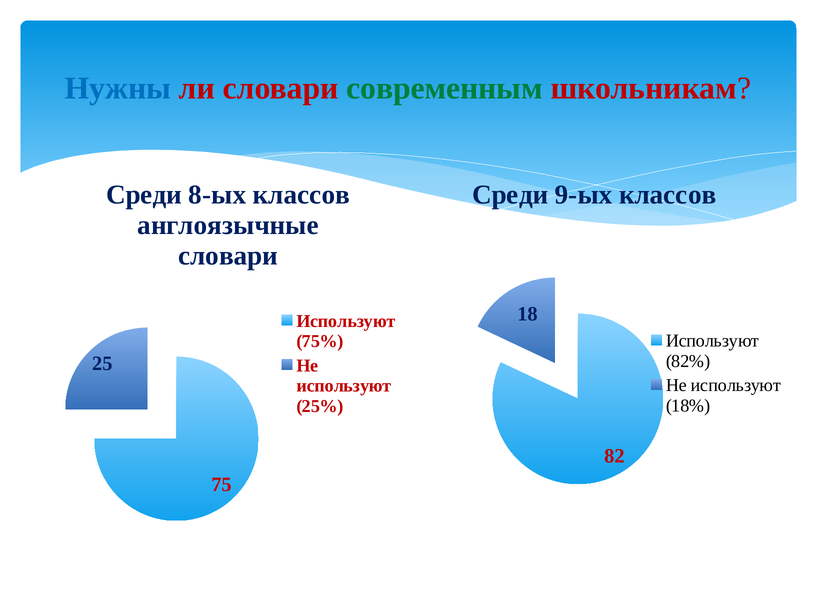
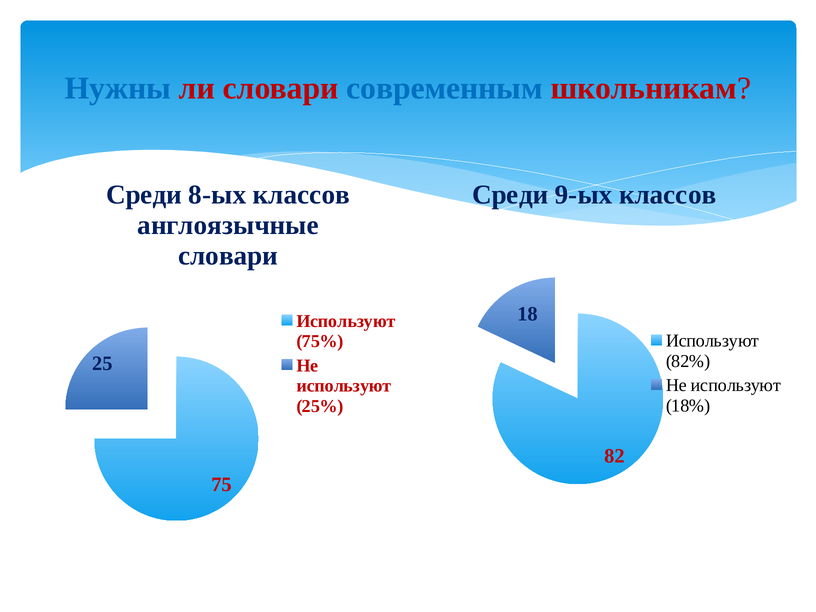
современным colour: green -> blue
